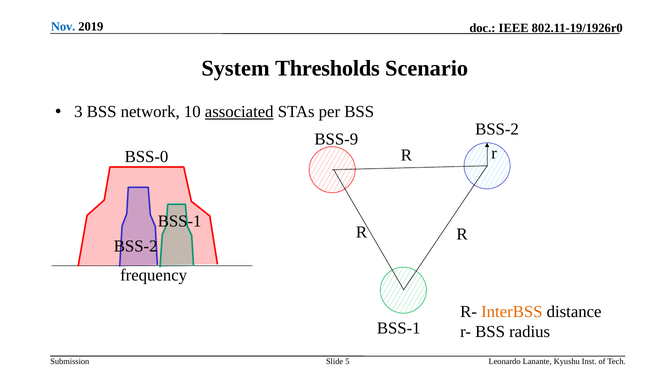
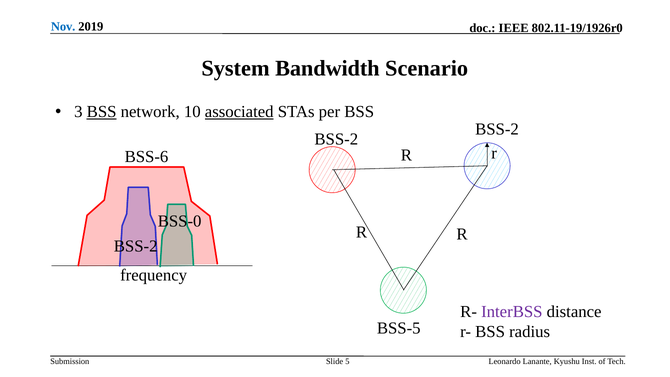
Thresholds: Thresholds -> Bandwidth
BSS at (102, 112) underline: none -> present
BSS-9 at (336, 139): BSS-9 -> BSS-2
BSS-0: BSS-0 -> BSS-6
BSS-1 at (180, 221): BSS-1 -> BSS-0
InterBSS colour: orange -> purple
BSS-1 at (399, 328): BSS-1 -> BSS-5
